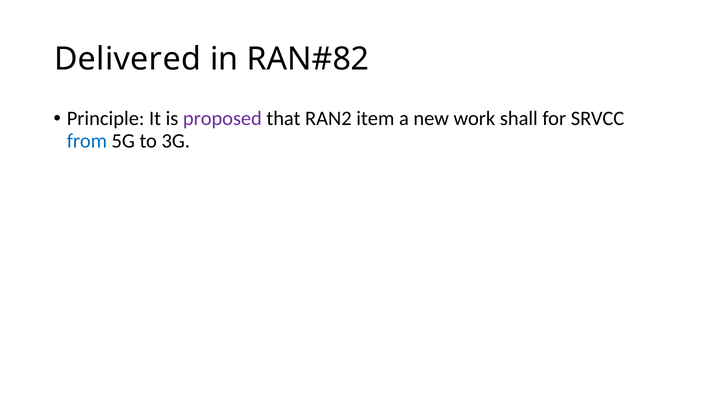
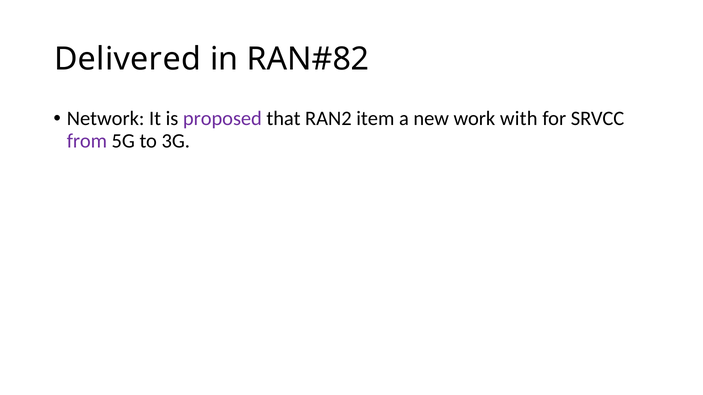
Principle: Principle -> Network
shall: shall -> with
from colour: blue -> purple
